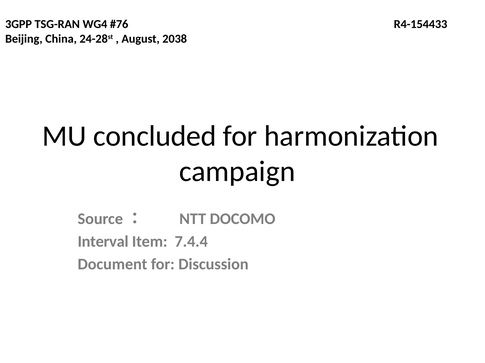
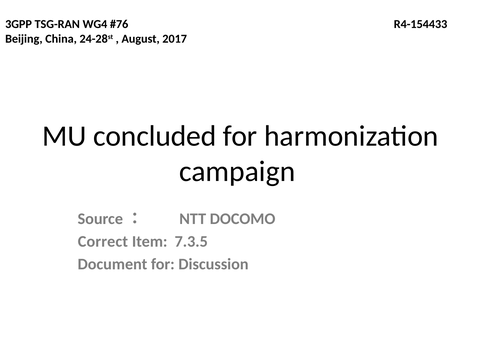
2038: 2038 -> 2017
Interval: Interval -> Correct
7.4.4: 7.4.4 -> 7.3.5
